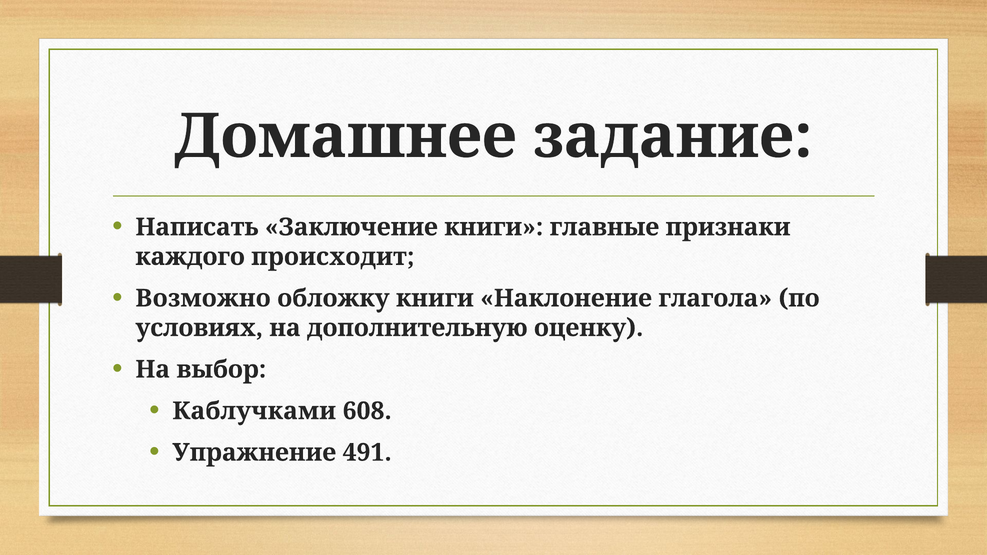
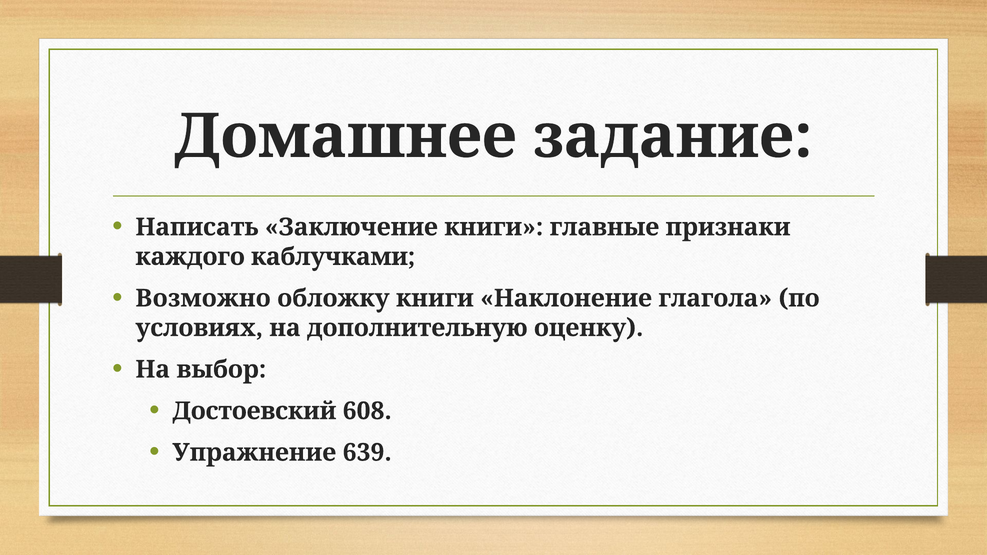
происходит: происходит -> каблучками
Каблучками: Каблучками -> Достоевский
491: 491 -> 639
